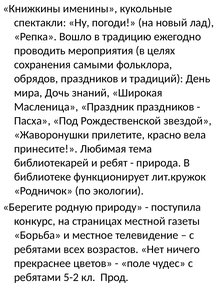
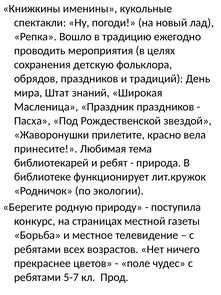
самыми: самыми -> детскую
Дочь: Дочь -> Штат
5-2: 5-2 -> 5-7
